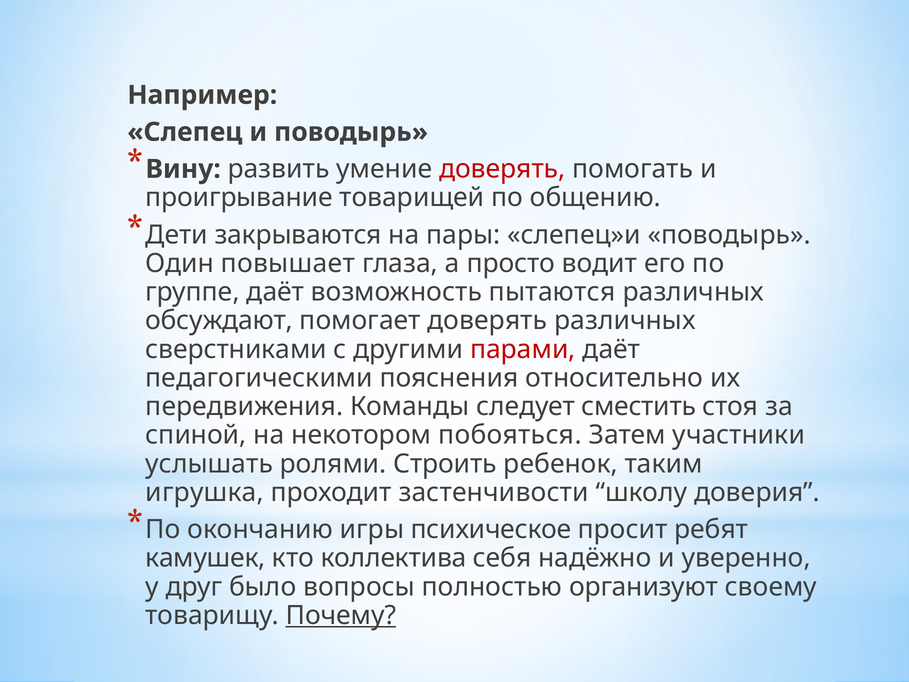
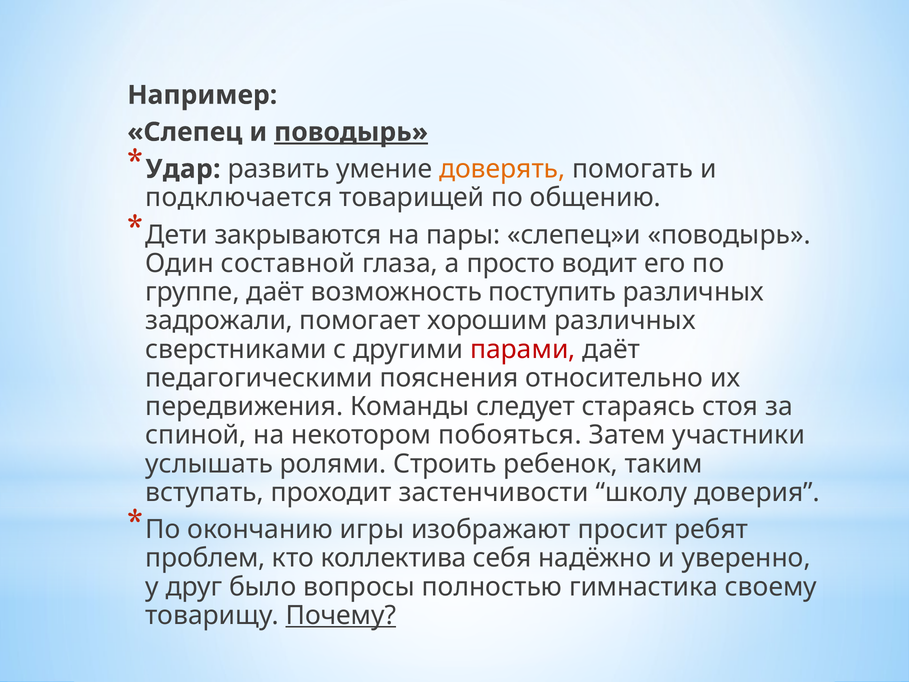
поводырь at (351, 132) underline: none -> present
Вину: Вину -> Удар
доверять at (502, 169) colour: red -> orange
проигрывание: проигрывание -> подключается
повышает: повышает -> составной
пытаются: пытаются -> поступить
обсуждают: обсуждают -> задрожали
помогает доверять: доверять -> хорошим
сместить: сместить -> стараясь
игрушка: игрушка -> вступать
психическое: психическое -> изображают
камушек: камушек -> проблем
организуют: организуют -> гимнастика
